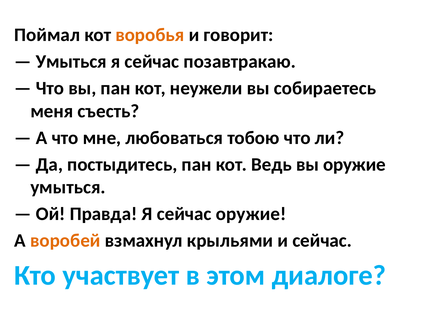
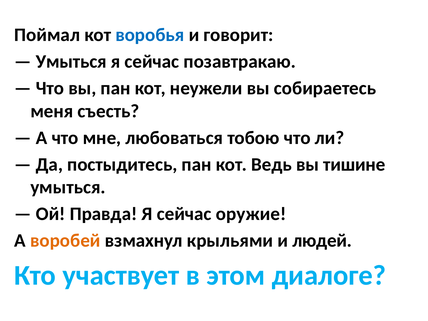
воробья colour: orange -> blue
вы оружие: оружие -> тишине
и сейчас: сейчас -> людей
